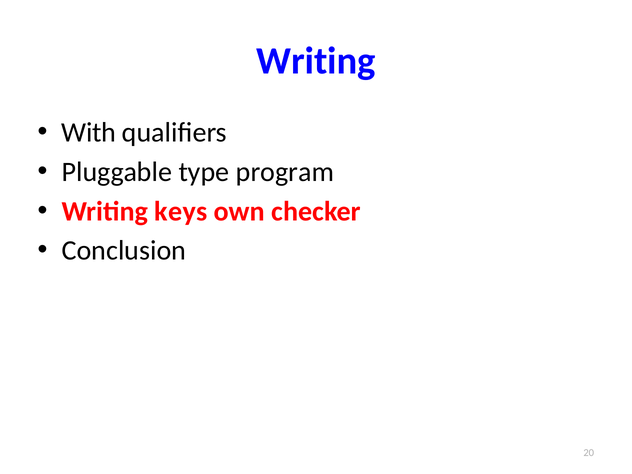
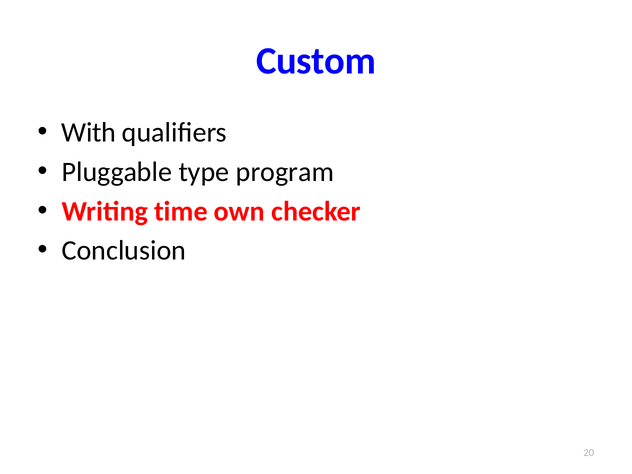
Writing at (316, 61): Writing -> Custom
keys: keys -> time
